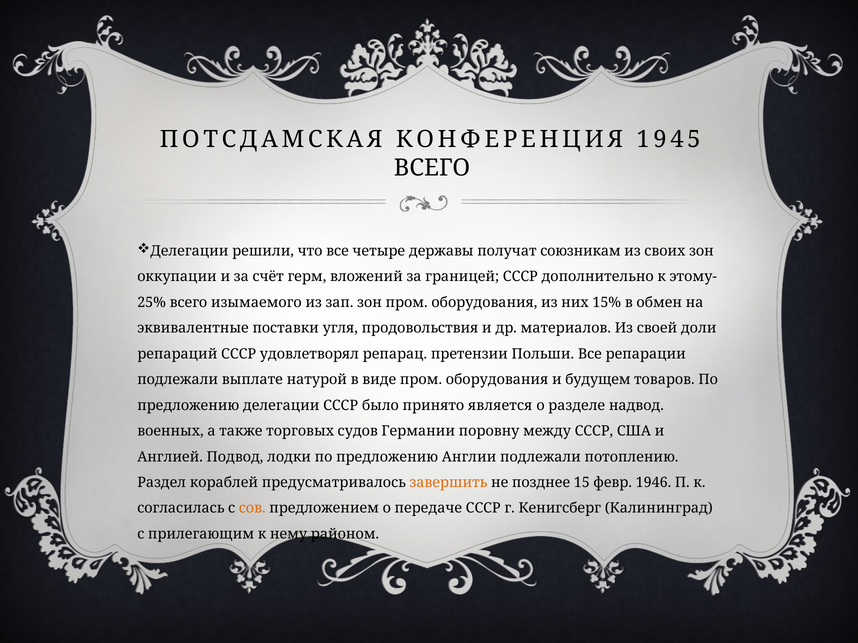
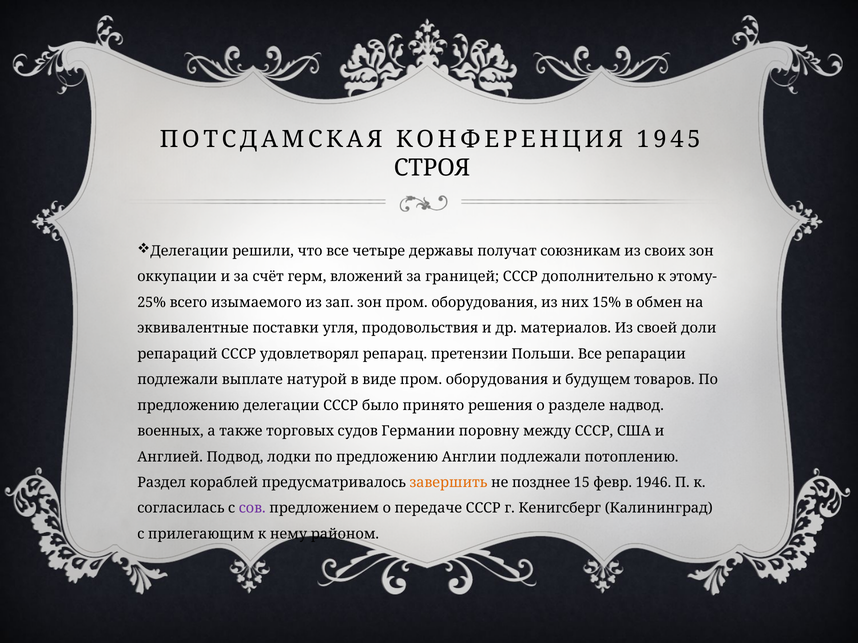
ВСЕГО at (432, 168): ВСЕГО -> СТРОЯ
является: является -> решения
сов colour: orange -> purple
